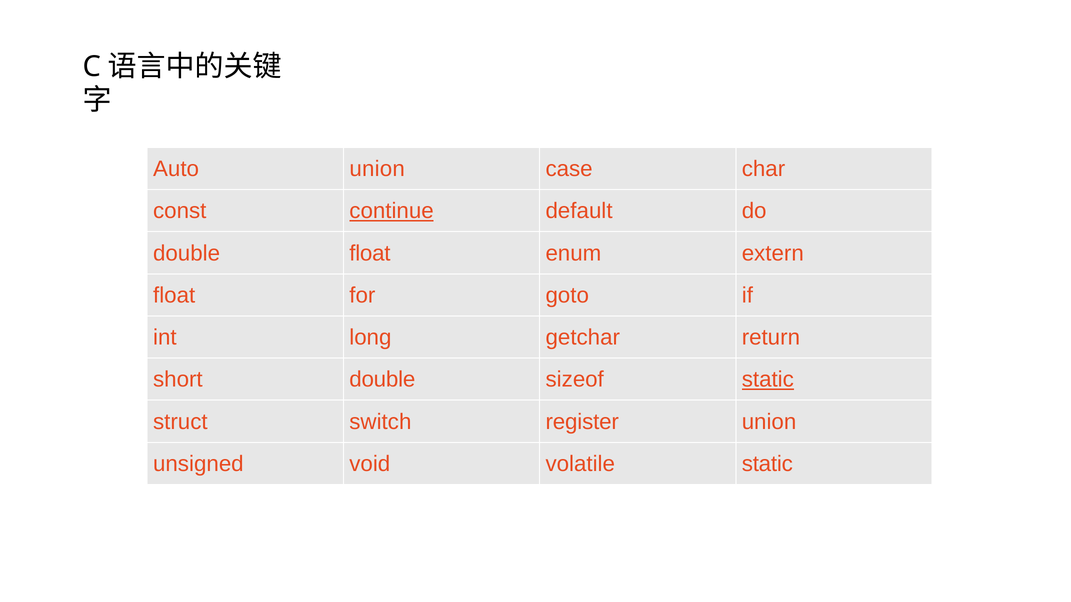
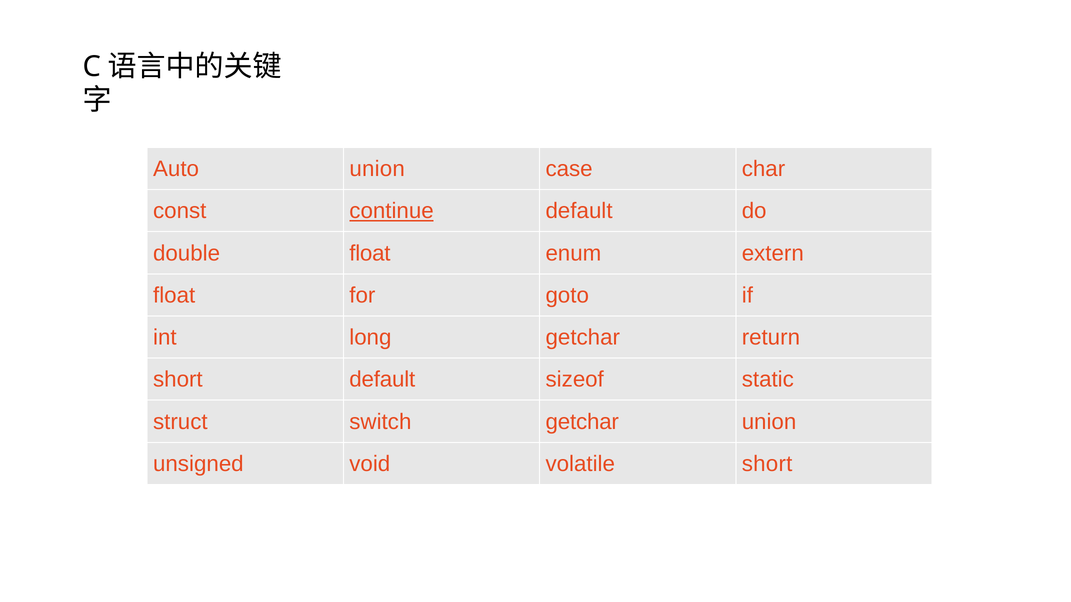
short double: double -> default
static at (768, 380) underline: present -> none
switch register: register -> getchar
volatile static: static -> short
